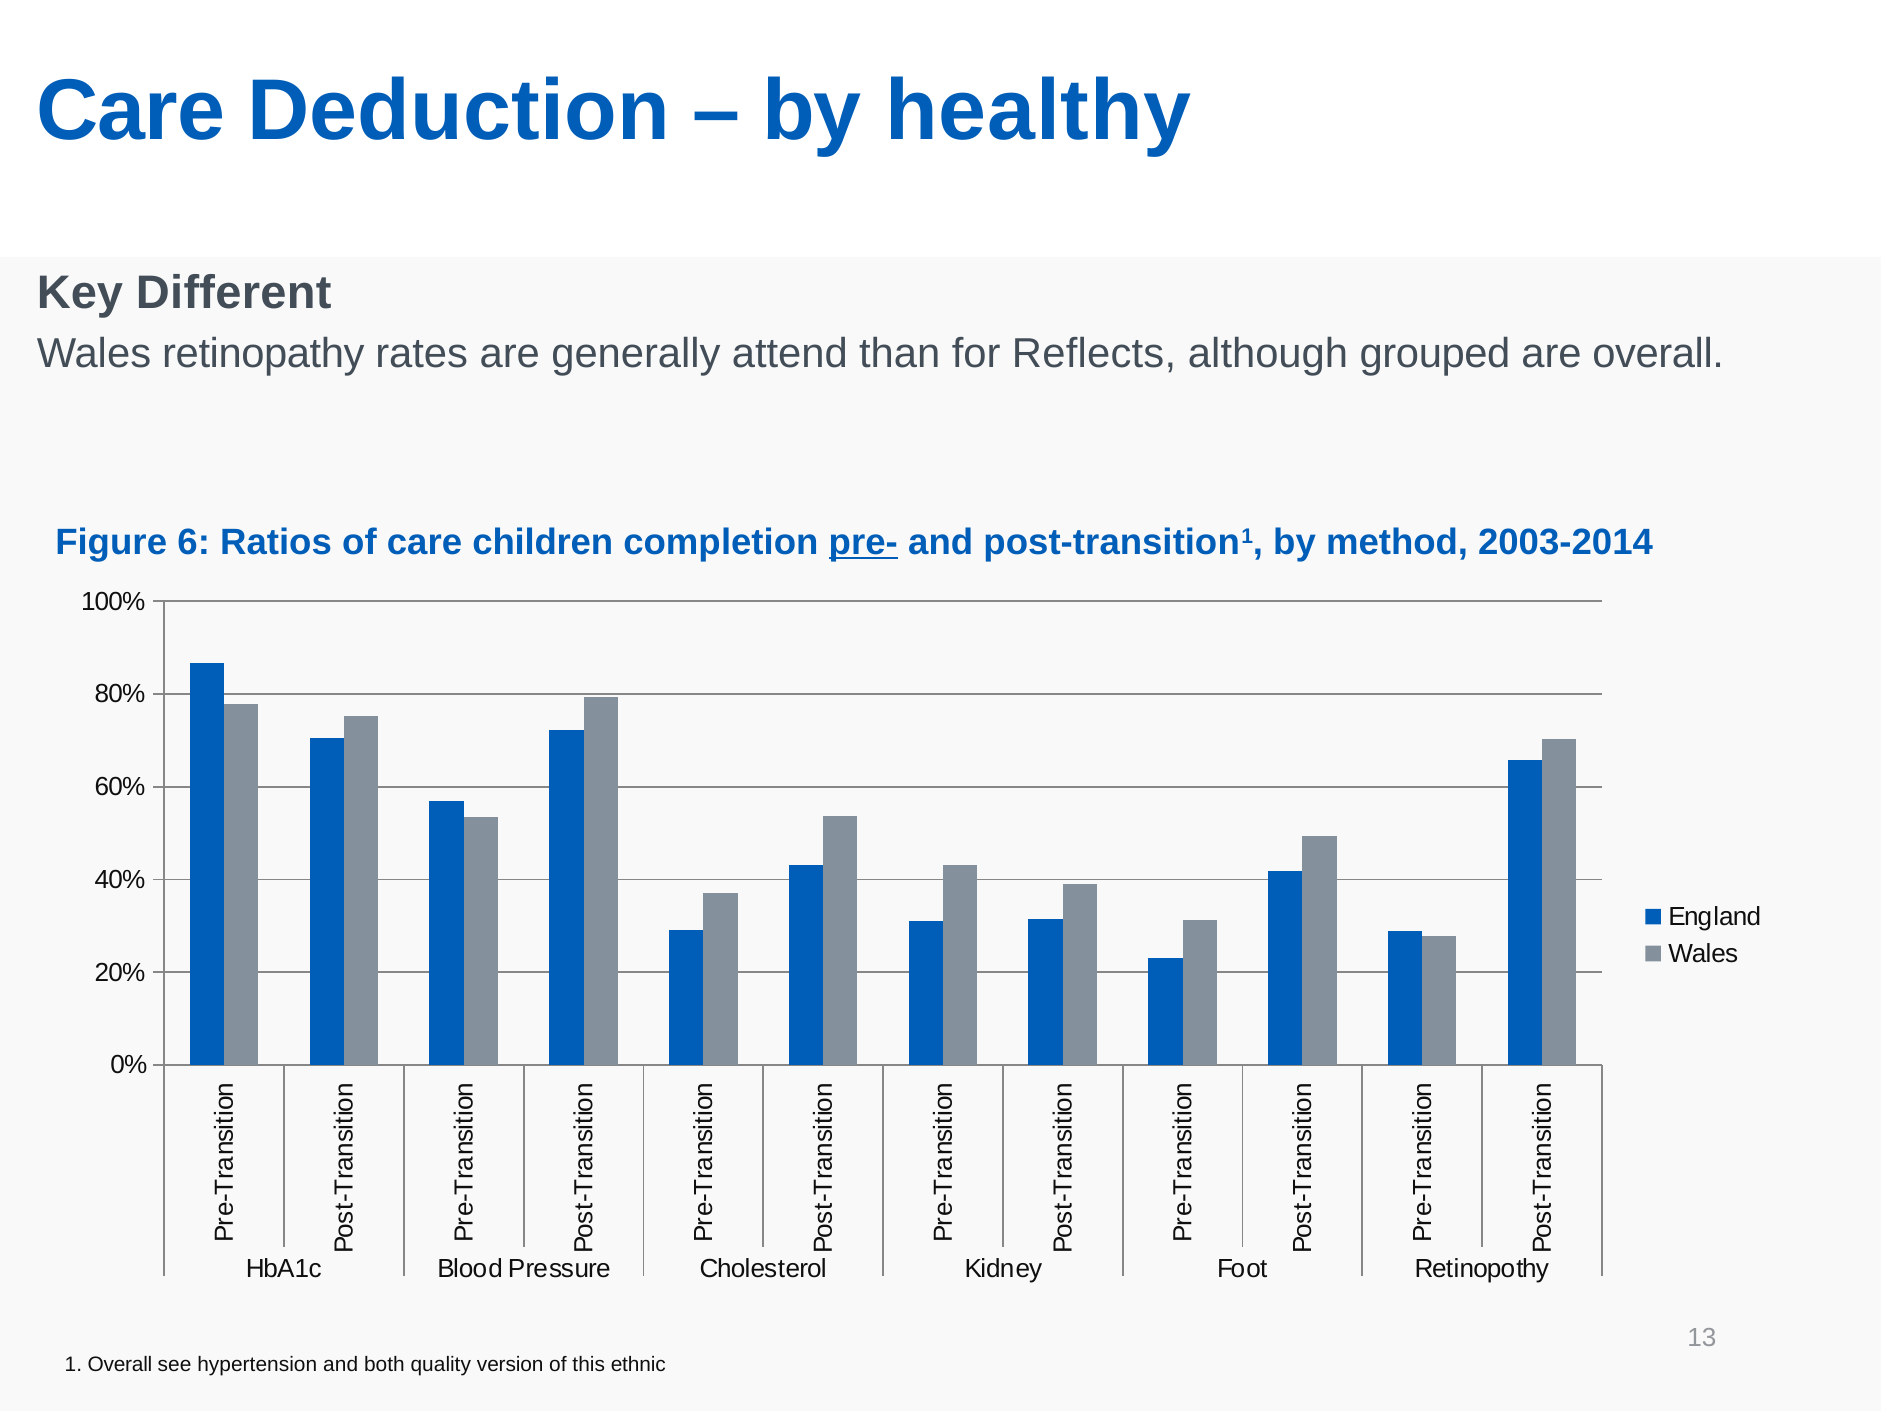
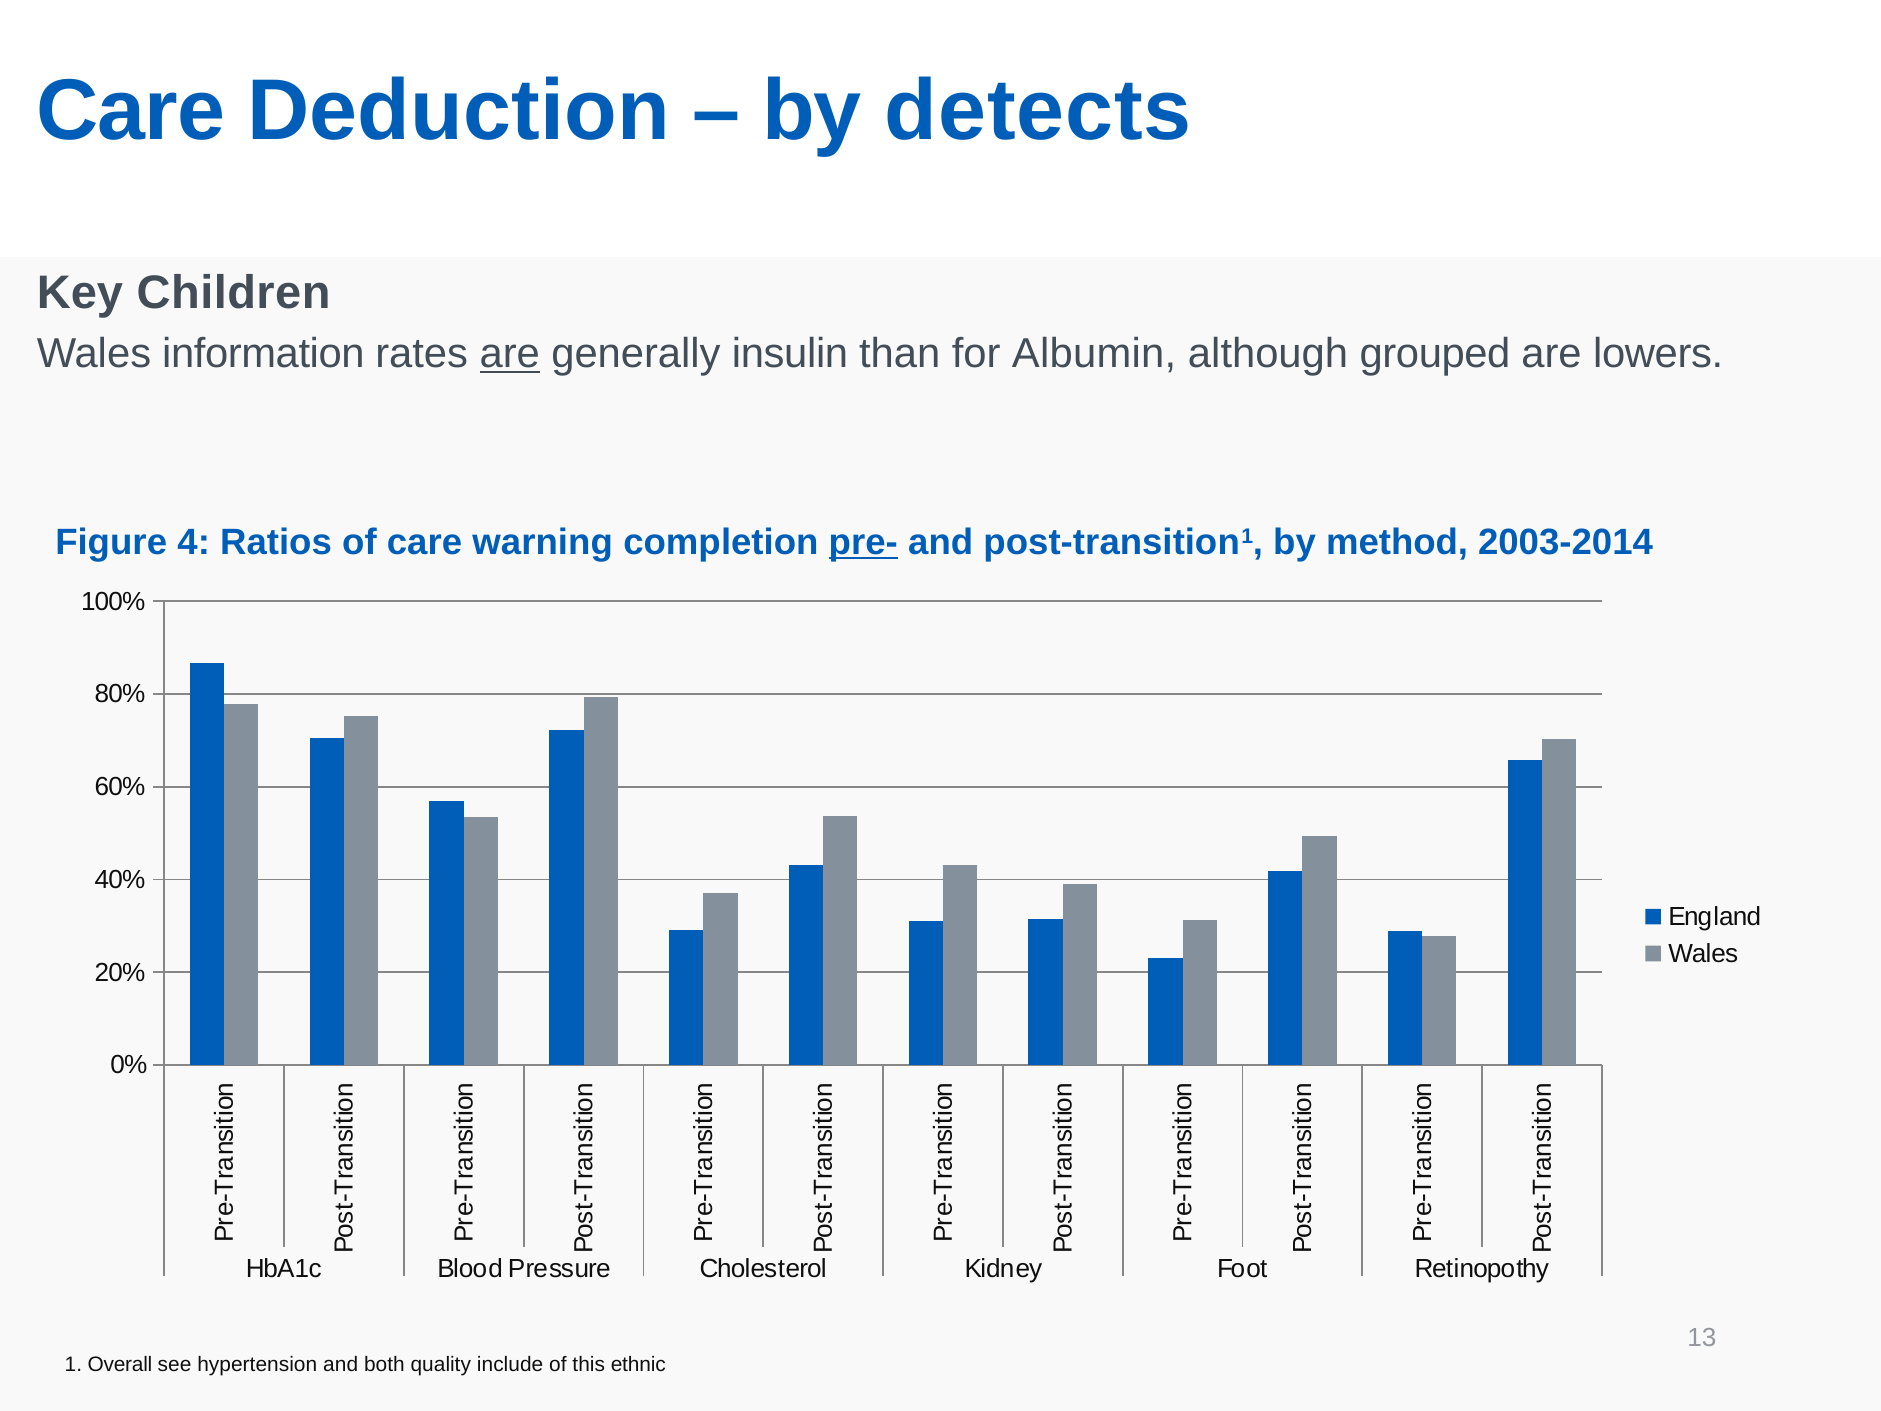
healthy: healthy -> detects
Different: Different -> Children
retinopathy: retinopathy -> information
are at (510, 354) underline: none -> present
attend: attend -> insulin
Reflects: Reflects -> Albumin
are overall: overall -> lowers
6: 6 -> 4
children: children -> warning
version: version -> include
